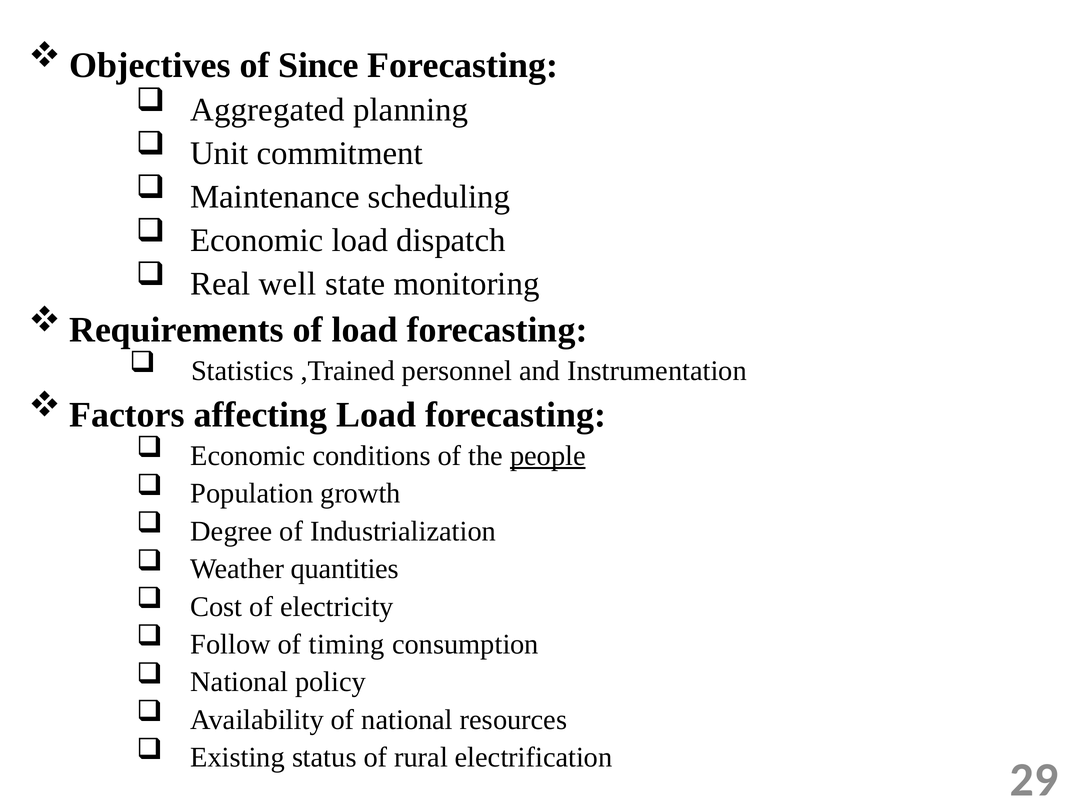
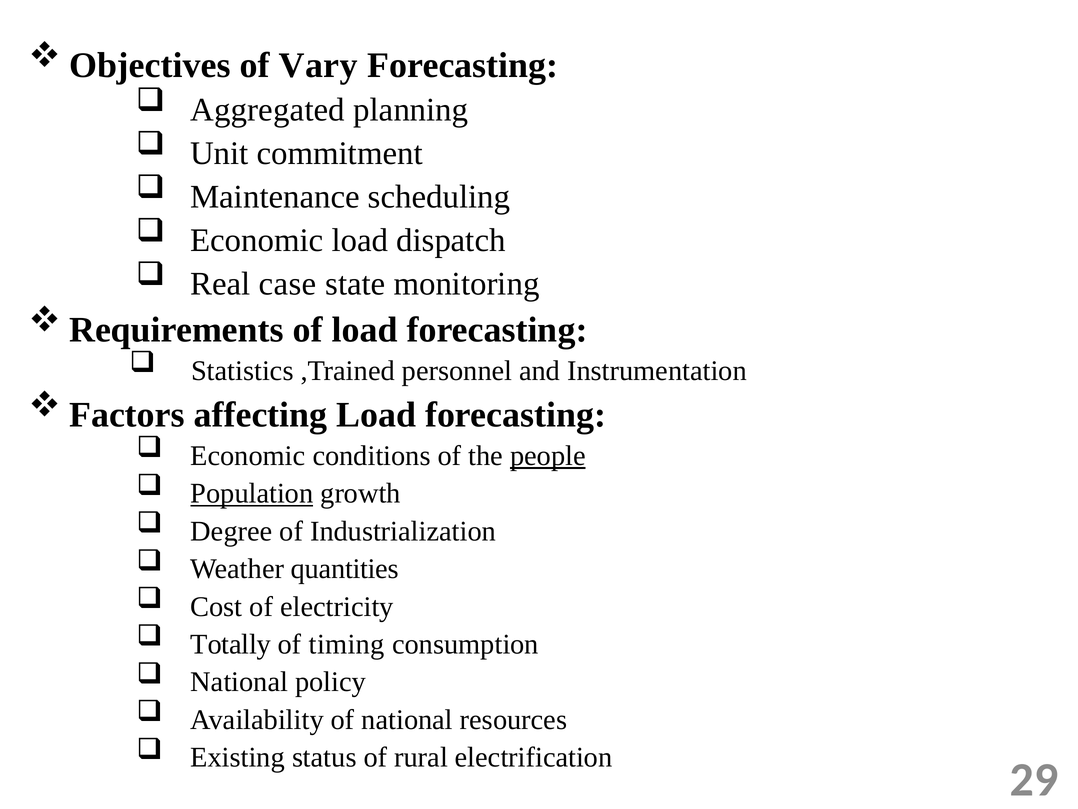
Since: Since -> Vary
well: well -> case
Population underline: none -> present
Follow: Follow -> Totally
